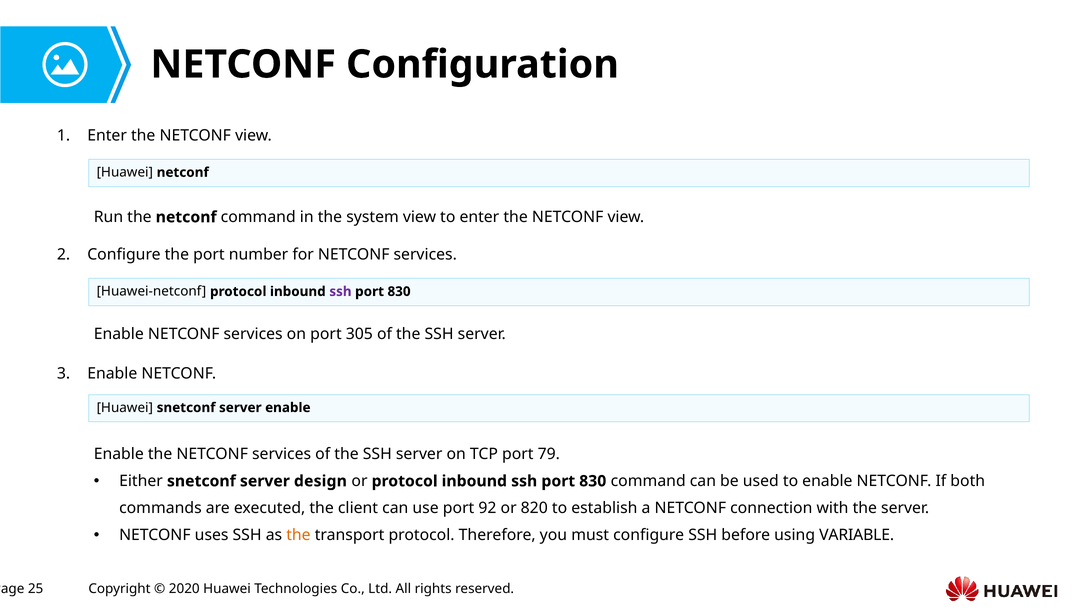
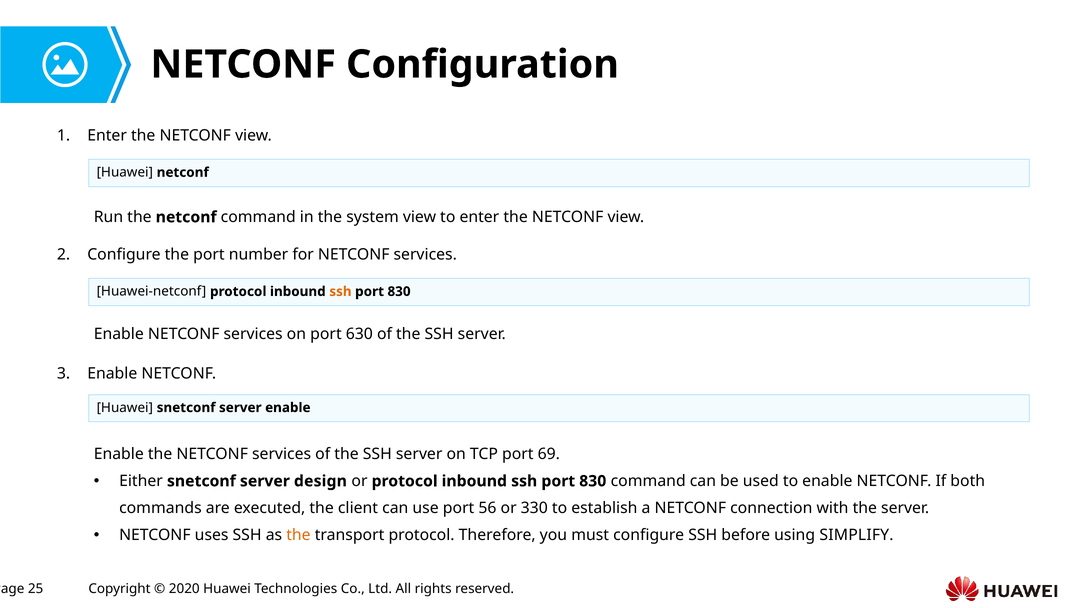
ssh at (340, 292) colour: purple -> orange
305: 305 -> 630
79: 79 -> 69
92: 92 -> 56
820: 820 -> 330
VARIABLE: VARIABLE -> SIMPLIFY
